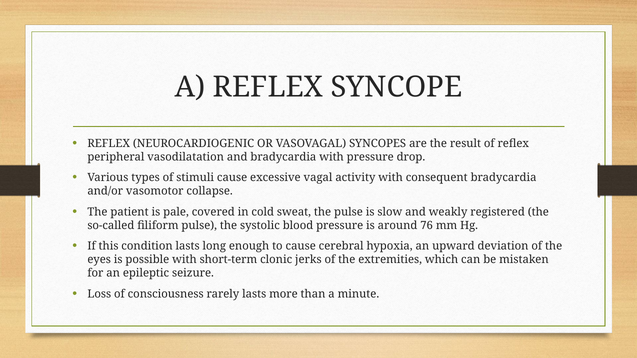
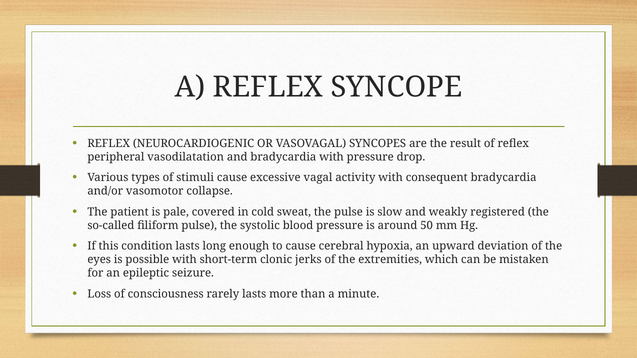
76: 76 -> 50
